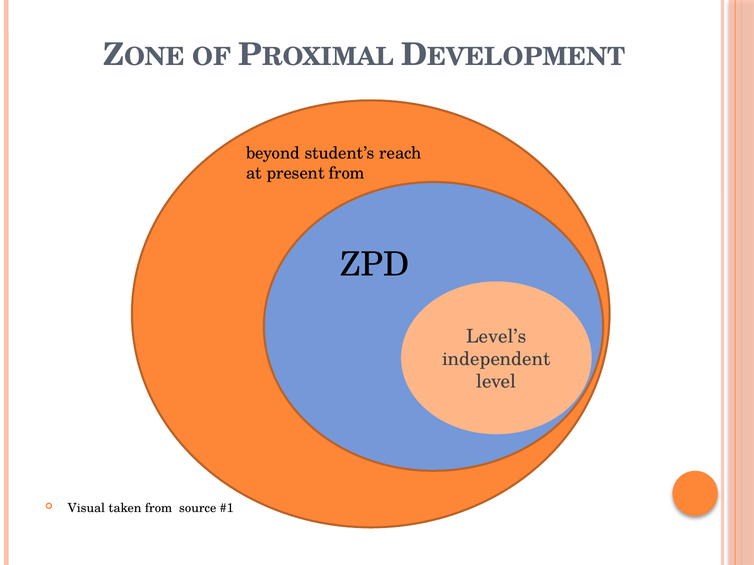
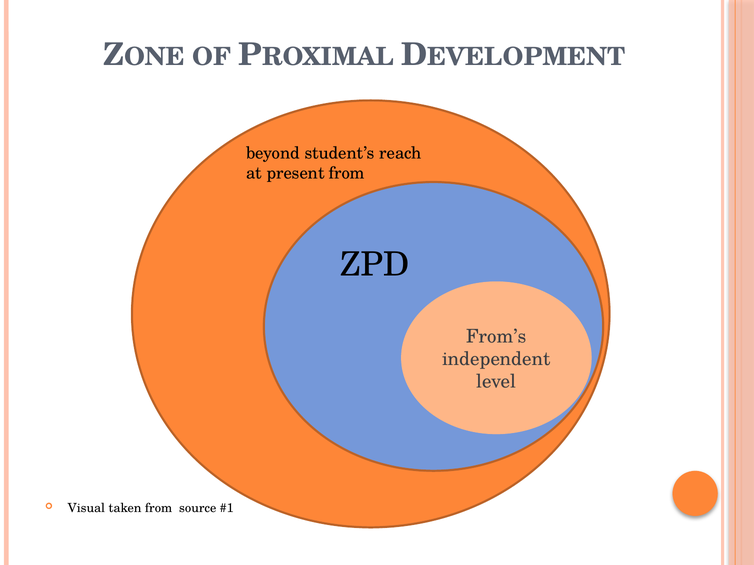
Level’s: Level’s -> From’s
